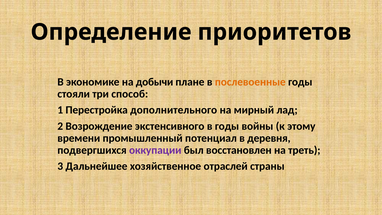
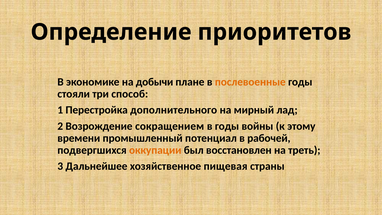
экстенсивного: экстенсивного -> сокращением
деревня: деревня -> рабочей
оккупации colour: purple -> orange
отраслей: отраслей -> пищевая
